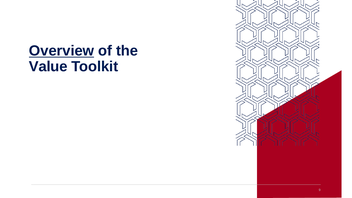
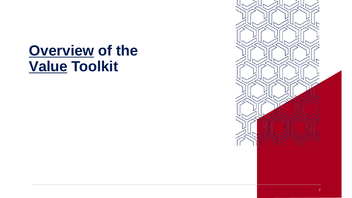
Value underline: none -> present
